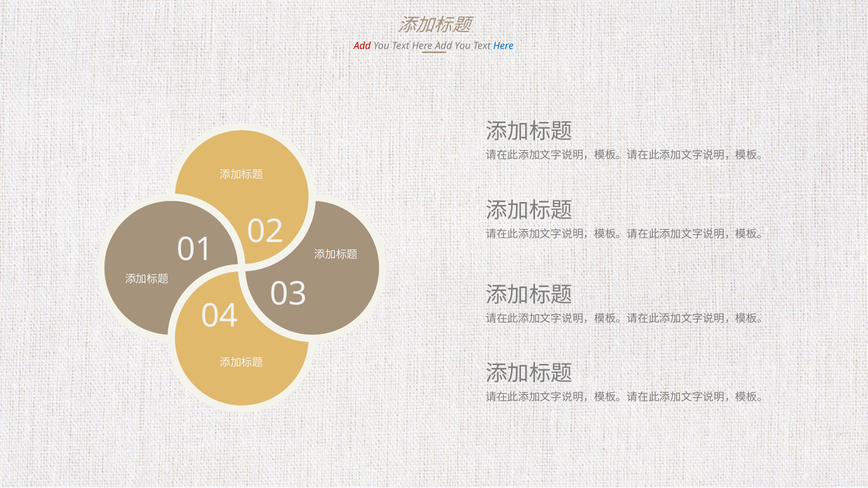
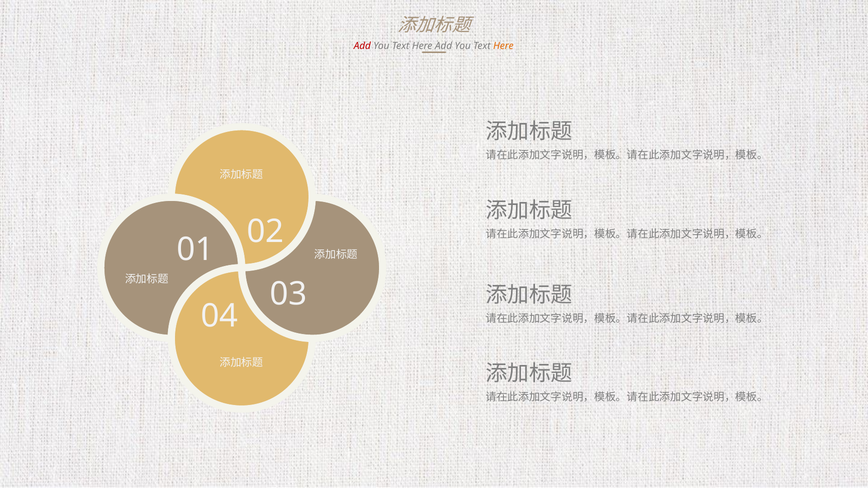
Here at (503, 46) colour: blue -> orange
